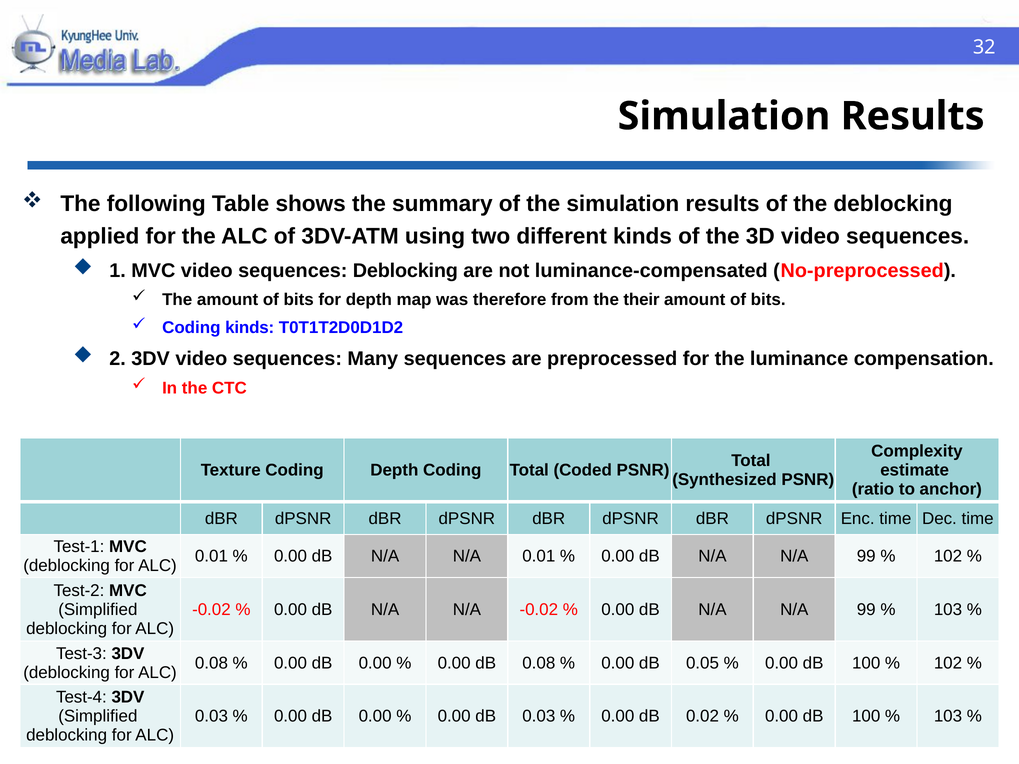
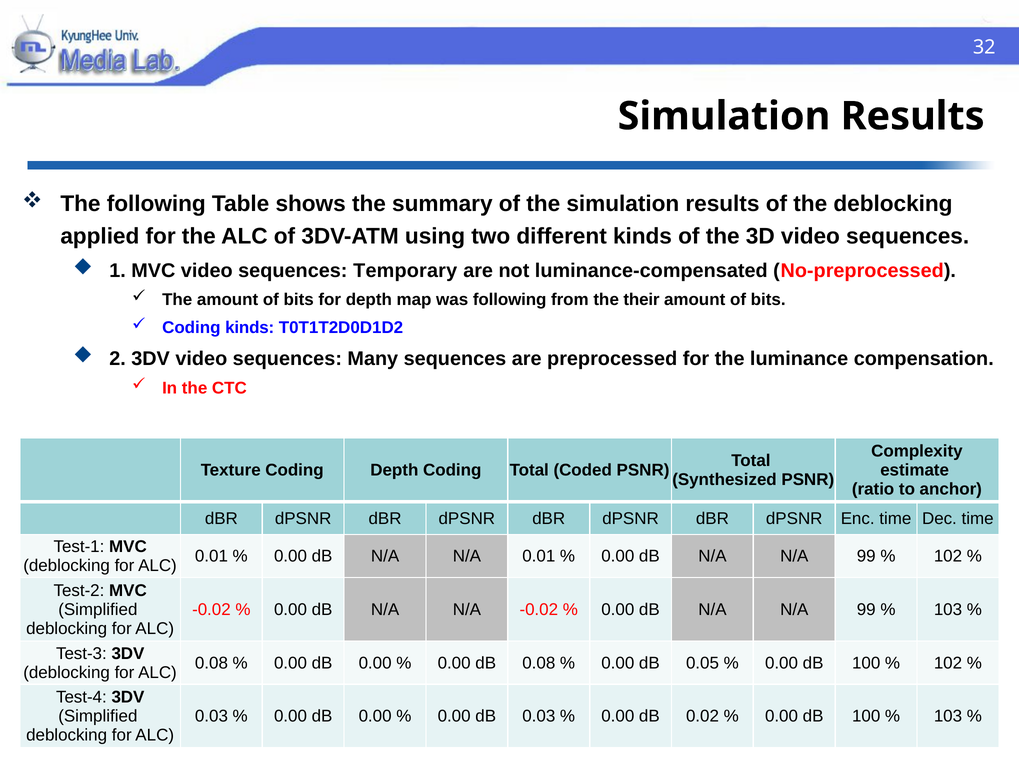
sequences Deblocking: Deblocking -> Temporary
was therefore: therefore -> following
